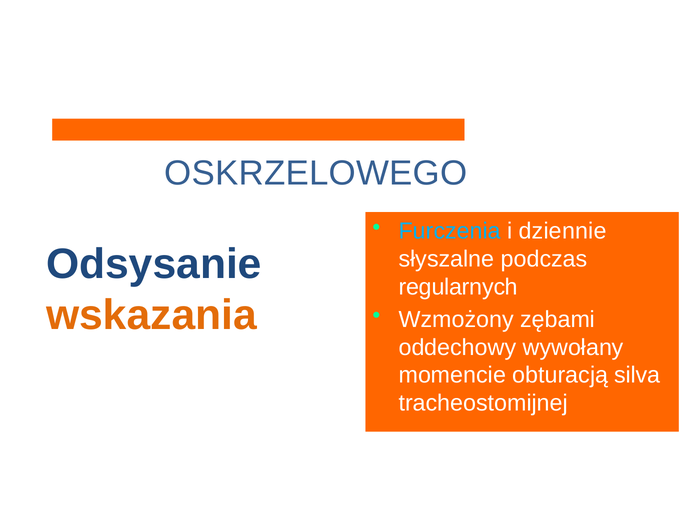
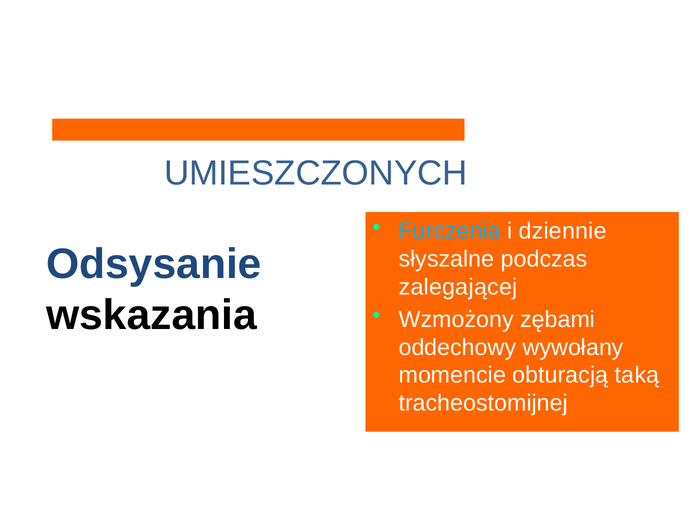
OSKRZELOWEGO: OSKRZELOWEGO -> UMIESZCZONYCH
regularnych: regularnych -> zalegającej
wskazania colour: orange -> black
silva: silva -> taką
